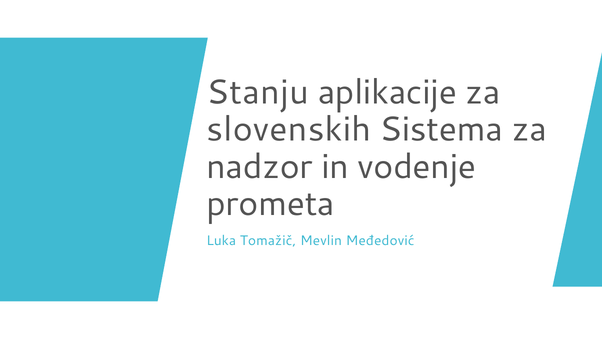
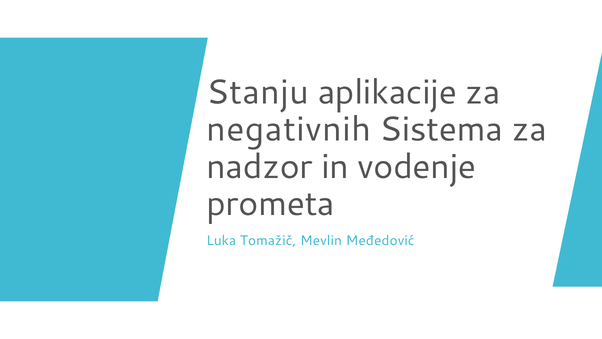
slovenskih: slovenskih -> negativnih
